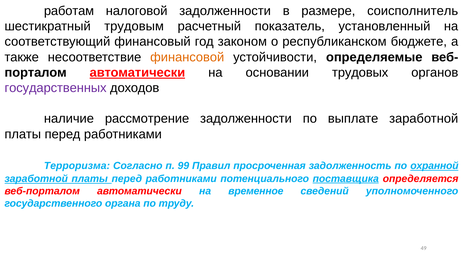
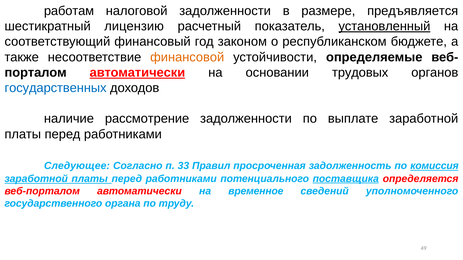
соисполнитель: соисполнитель -> предъявляется
трудовым: трудовым -> лицензию
установленный underline: none -> present
государственных colour: purple -> blue
Терроризма: Терроризма -> Следующее
99: 99 -> 33
охранной: охранной -> комиссия
